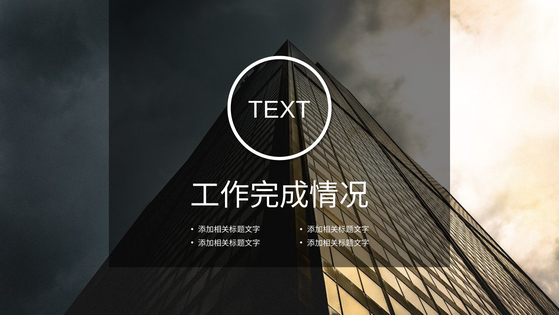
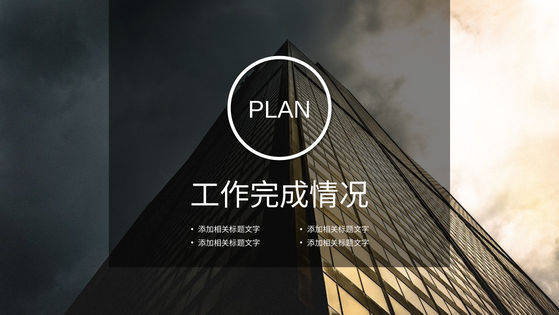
TEXT: TEXT -> PLAN
